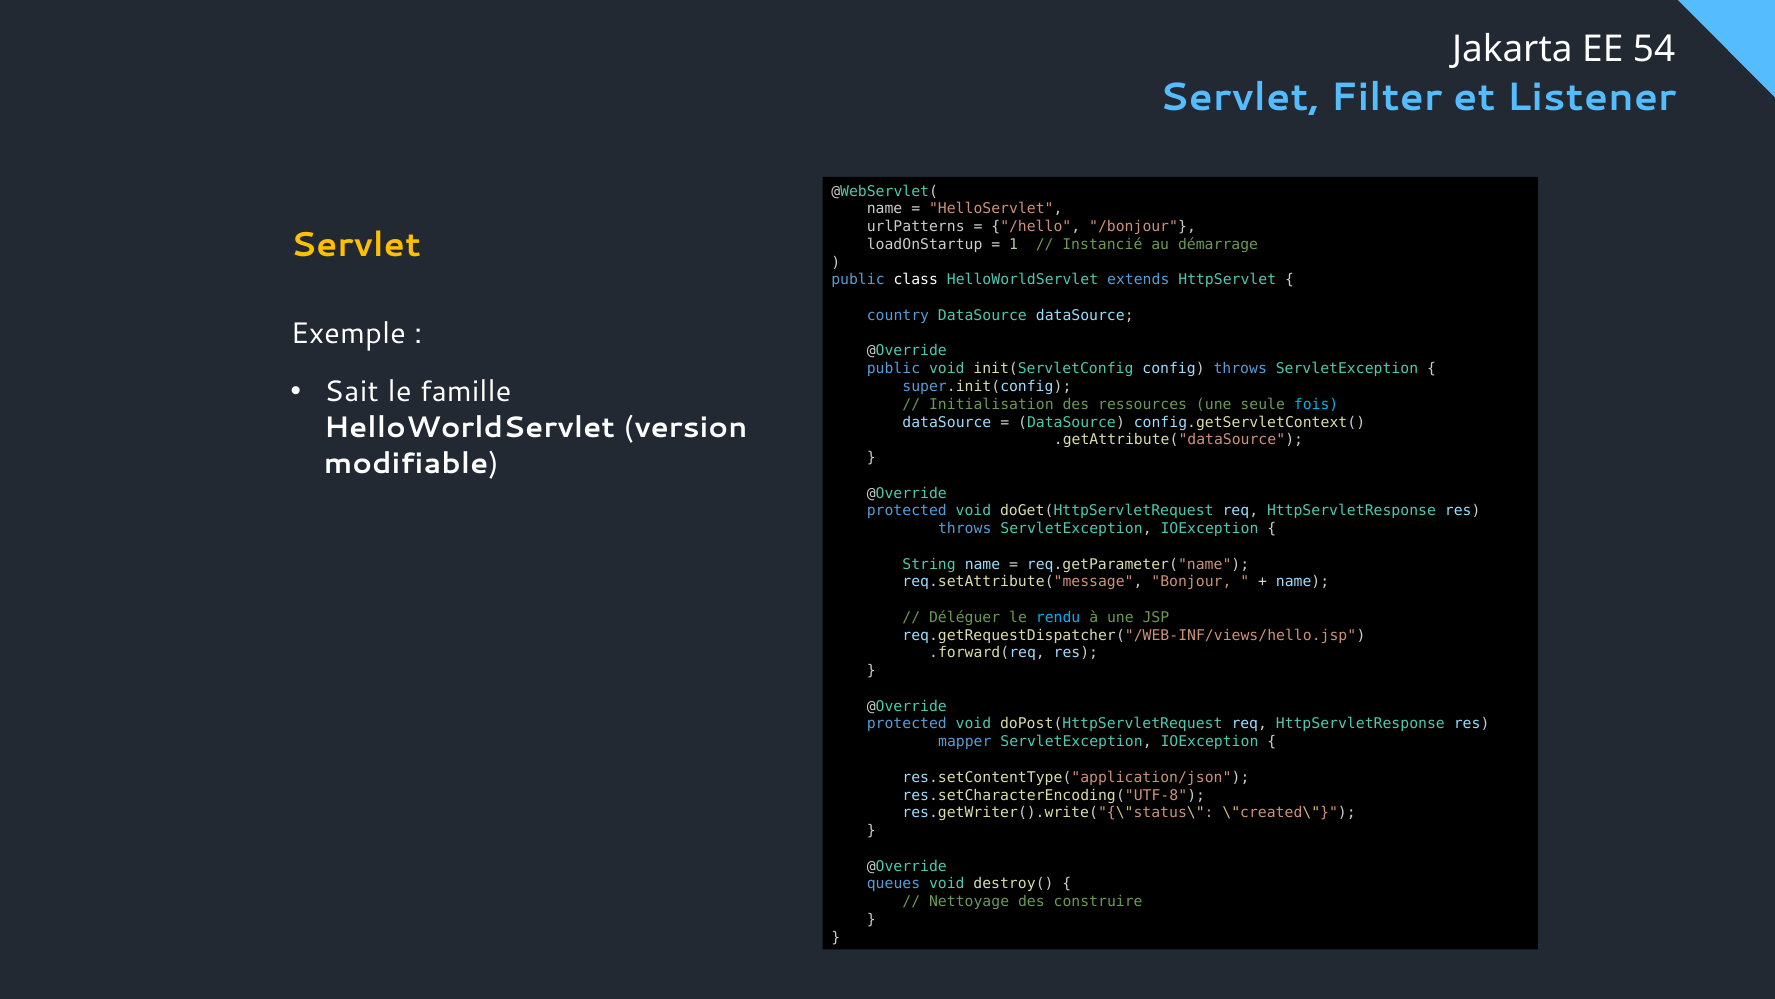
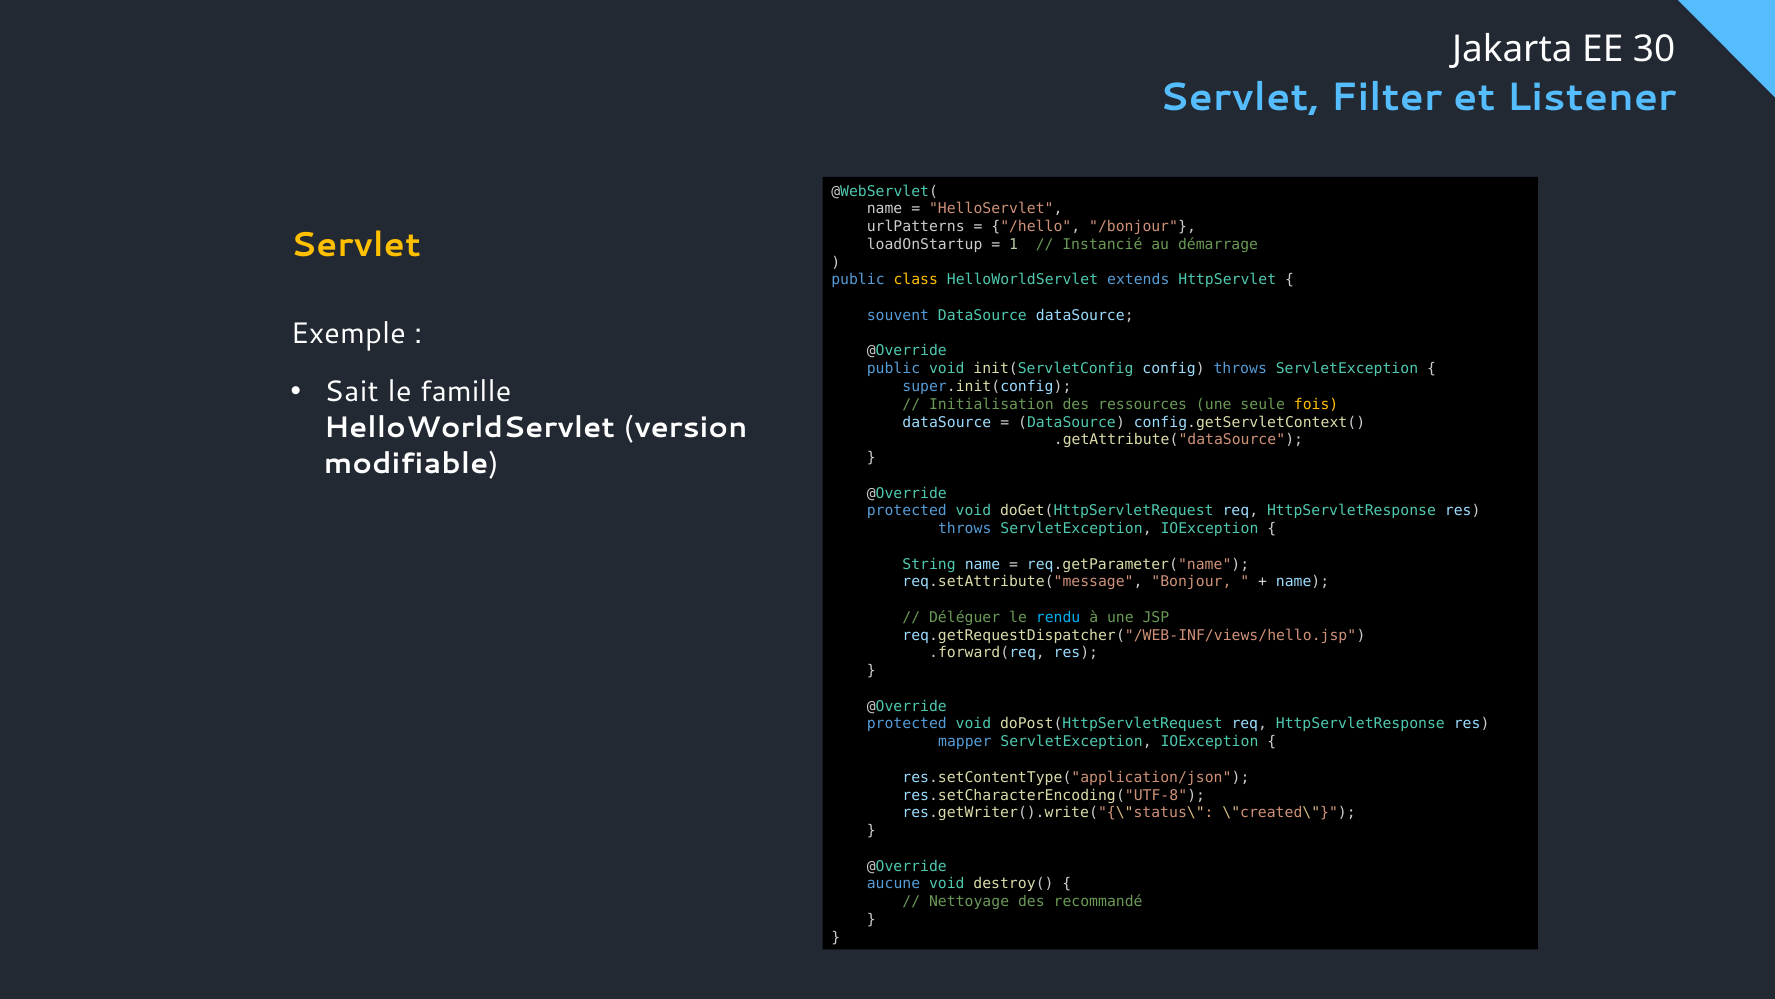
54: 54 -> 30
class colour: white -> yellow
country: country -> souvent
fois colour: light blue -> yellow
queues: queues -> aucune
construire: construire -> recommandé
